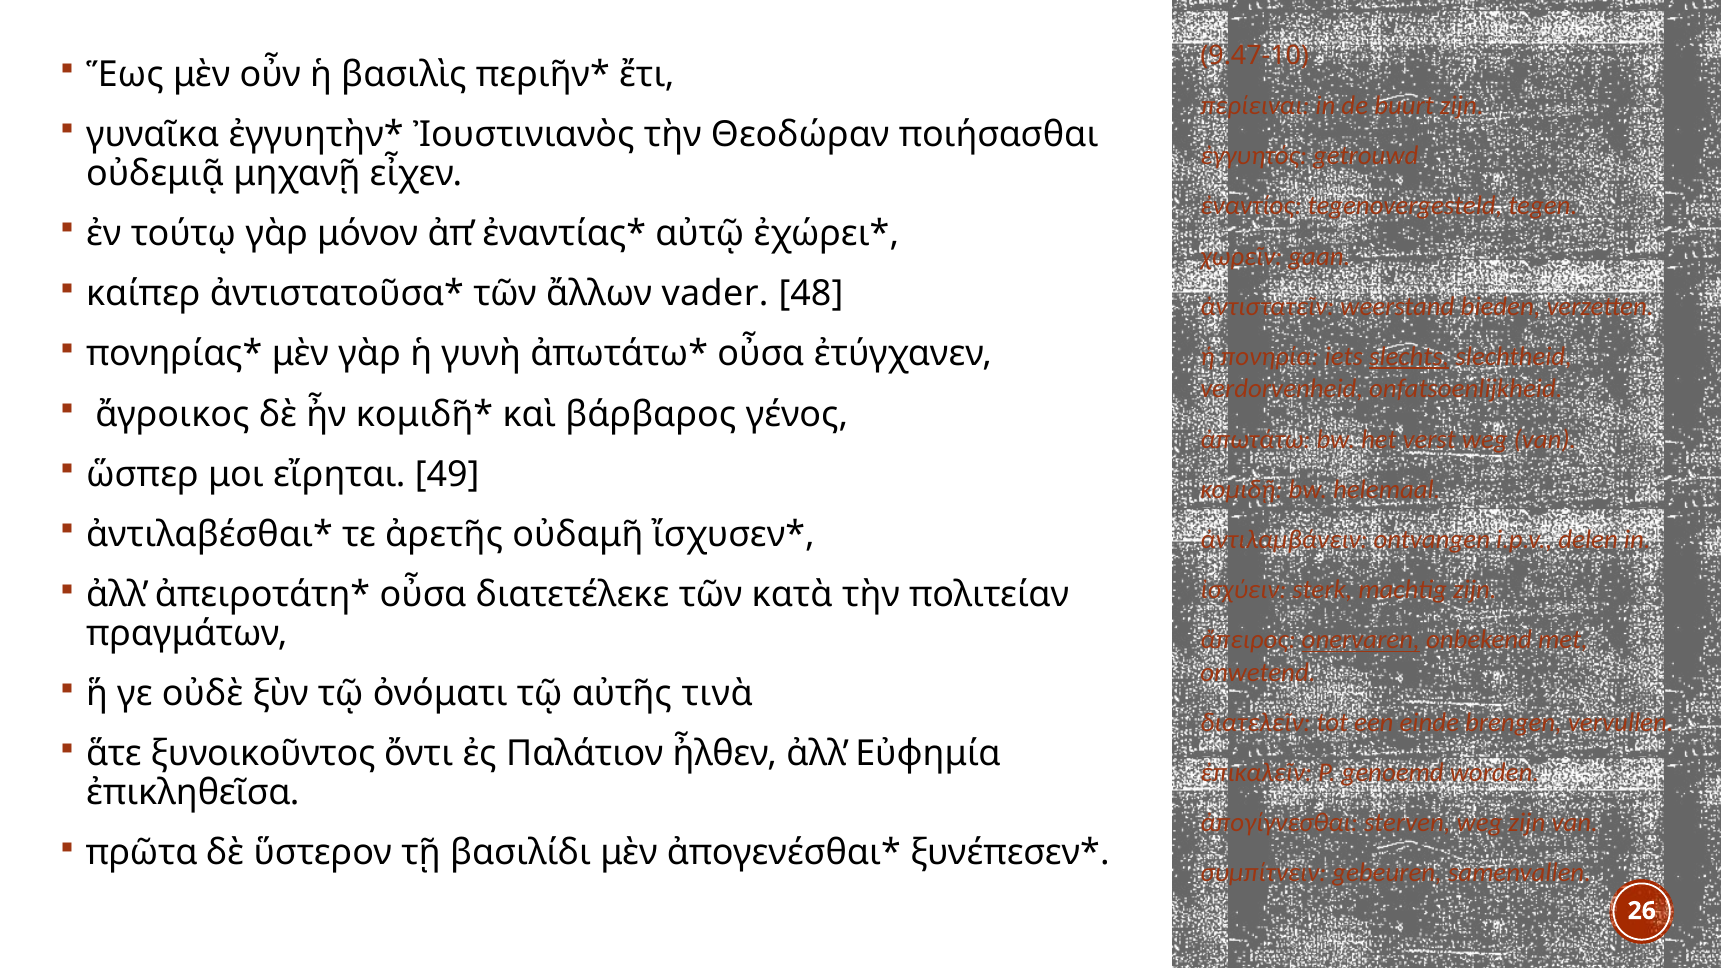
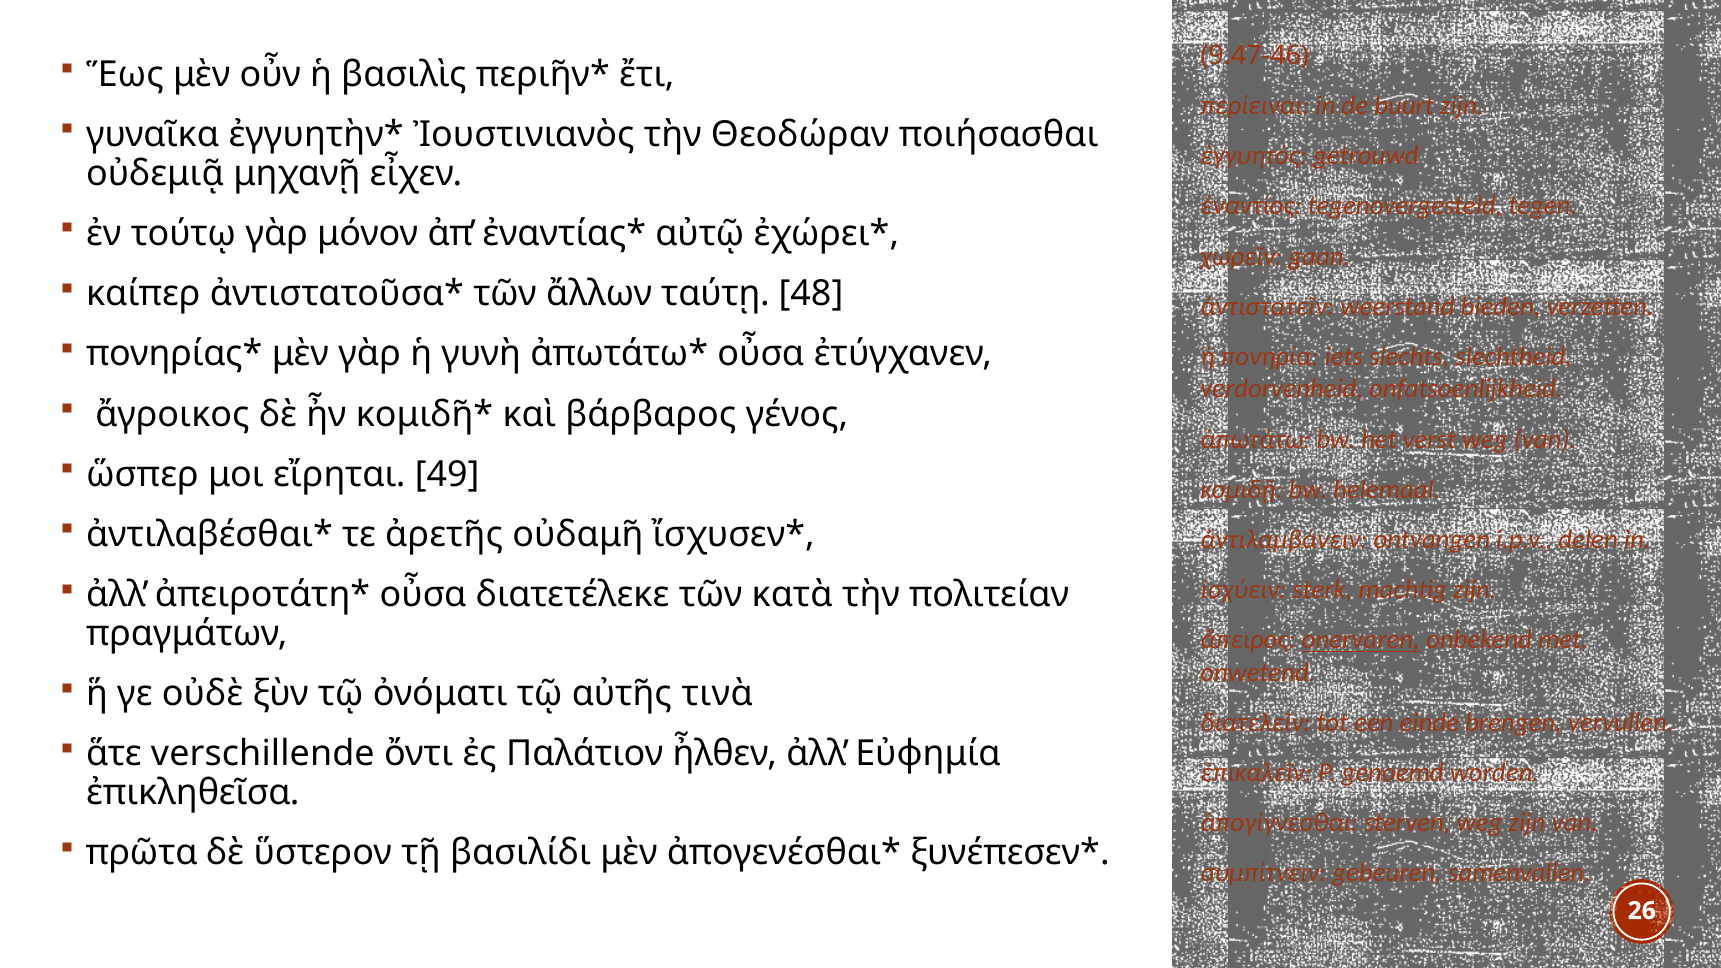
9.47-10: 9.47-10 -> 9.47-46
vader: vader -> ταύτῃ
slechts underline: present -> none
ξυνοικοῦντος: ξυνοικοῦντος -> verschillende
